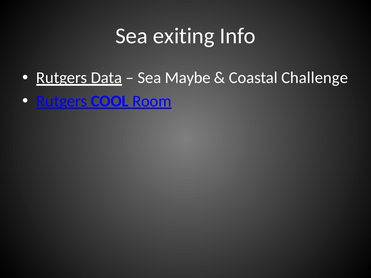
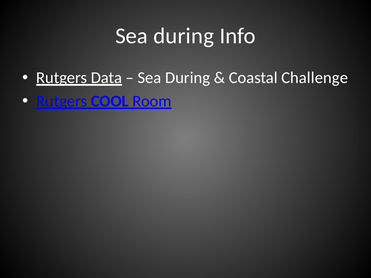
exiting at (184, 36): exiting -> during
Maybe at (188, 78): Maybe -> During
